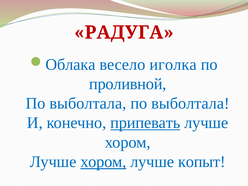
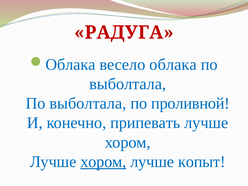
весело иголка: иголка -> облака
проливной at (128, 84): проливной -> выболтала
выболтала at (190, 103): выболтала -> проливной
припевать underline: present -> none
